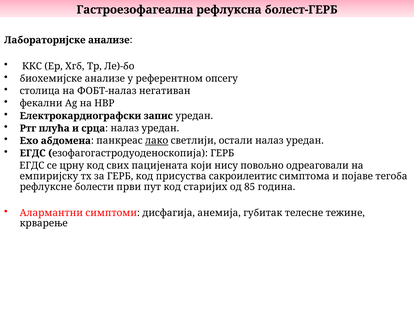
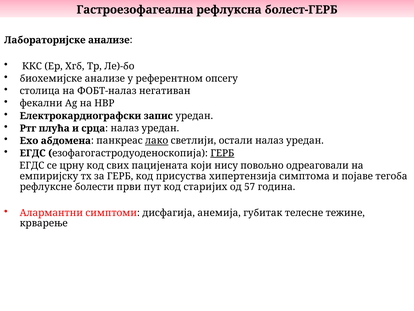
ГЕРБ at (222, 153) underline: none -> present
сакроилеитис: сакроилеитис -> хипертензија
85: 85 -> 57
